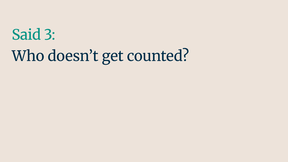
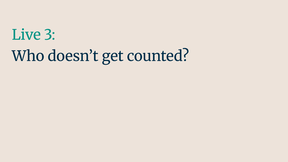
Said: Said -> Live
